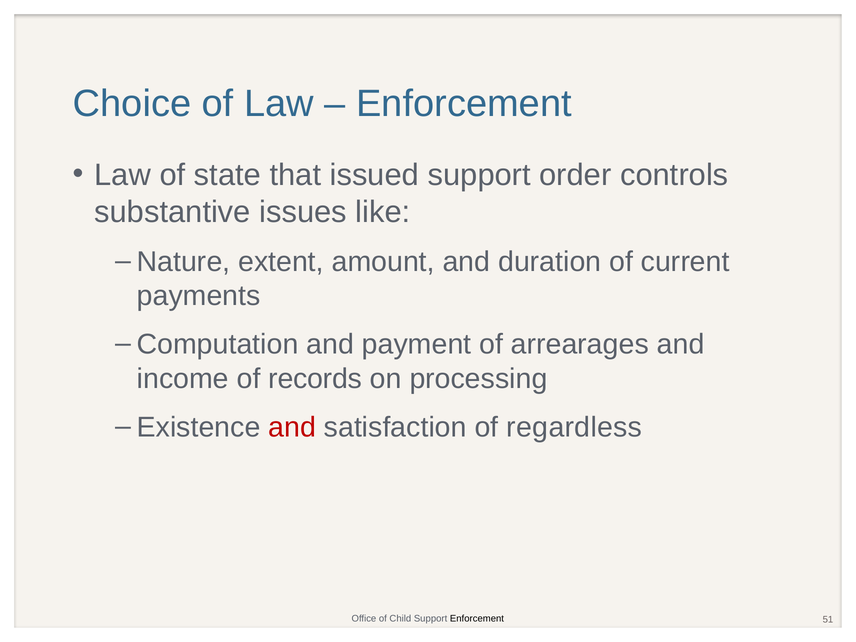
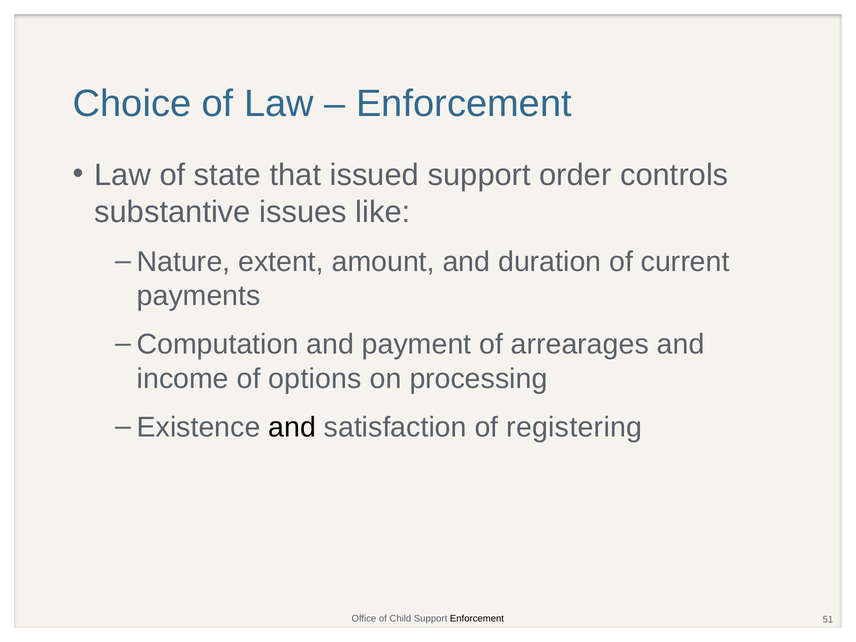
records: records -> options
and at (292, 427) colour: red -> black
regardless: regardless -> registering
